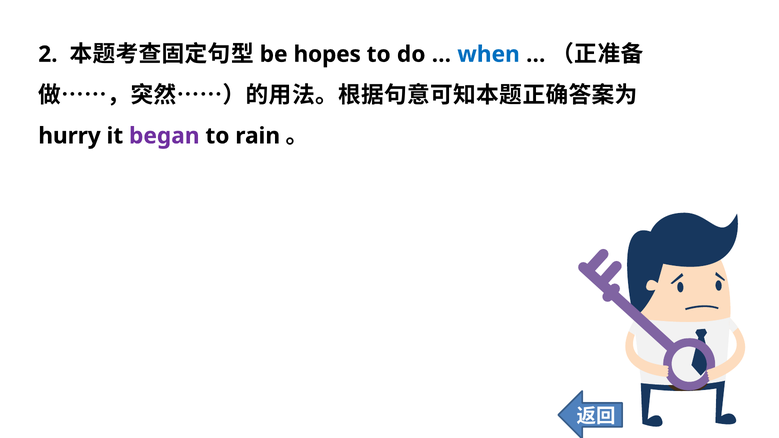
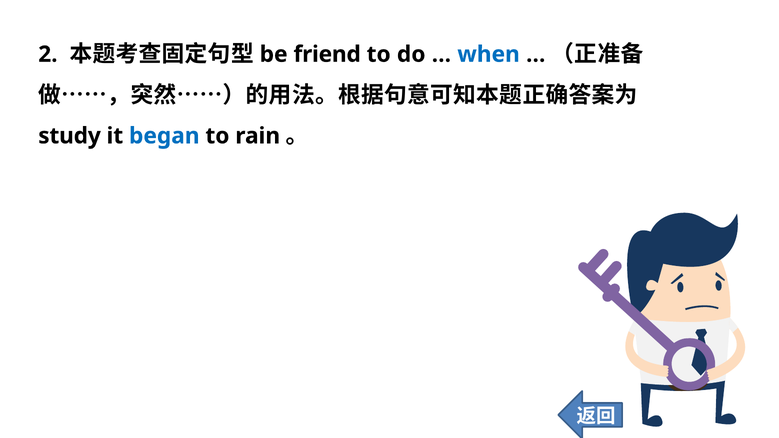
hopes: hopes -> friend
hurry: hurry -> study
began colour: purple -> blue
